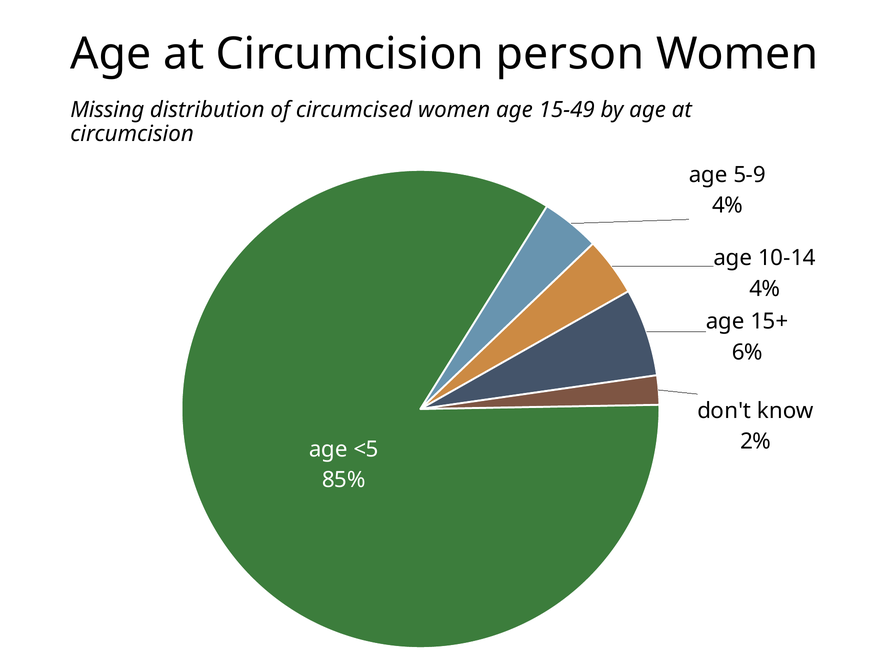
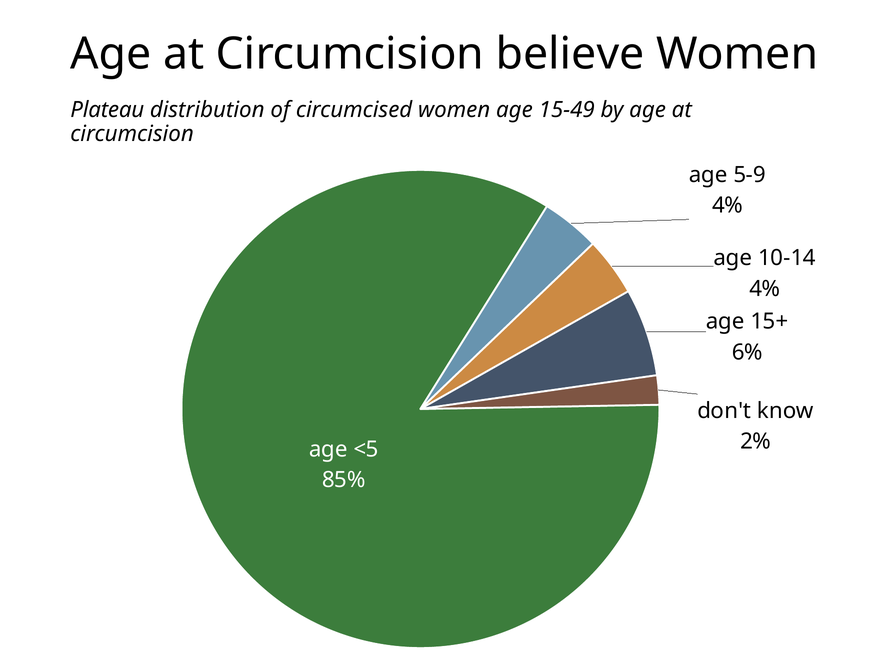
person: person -> believe
Missing: Missing -> Plateau
